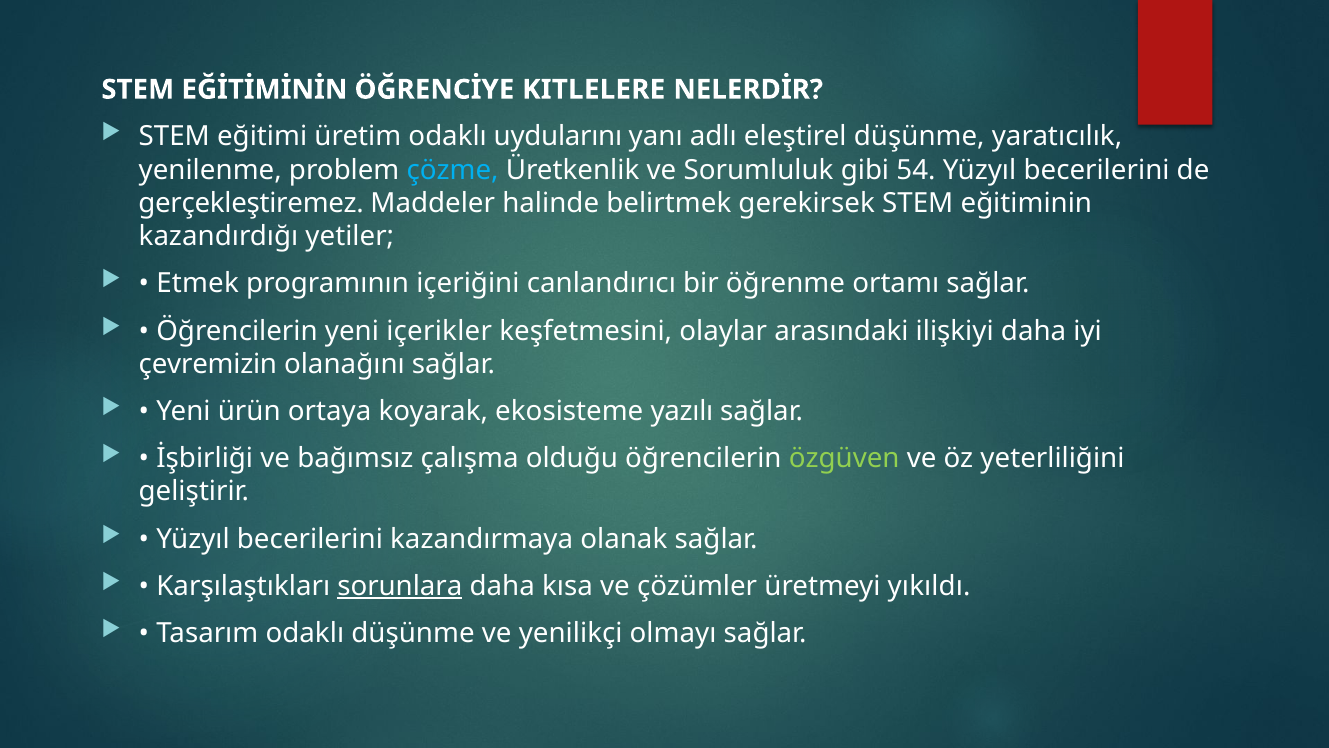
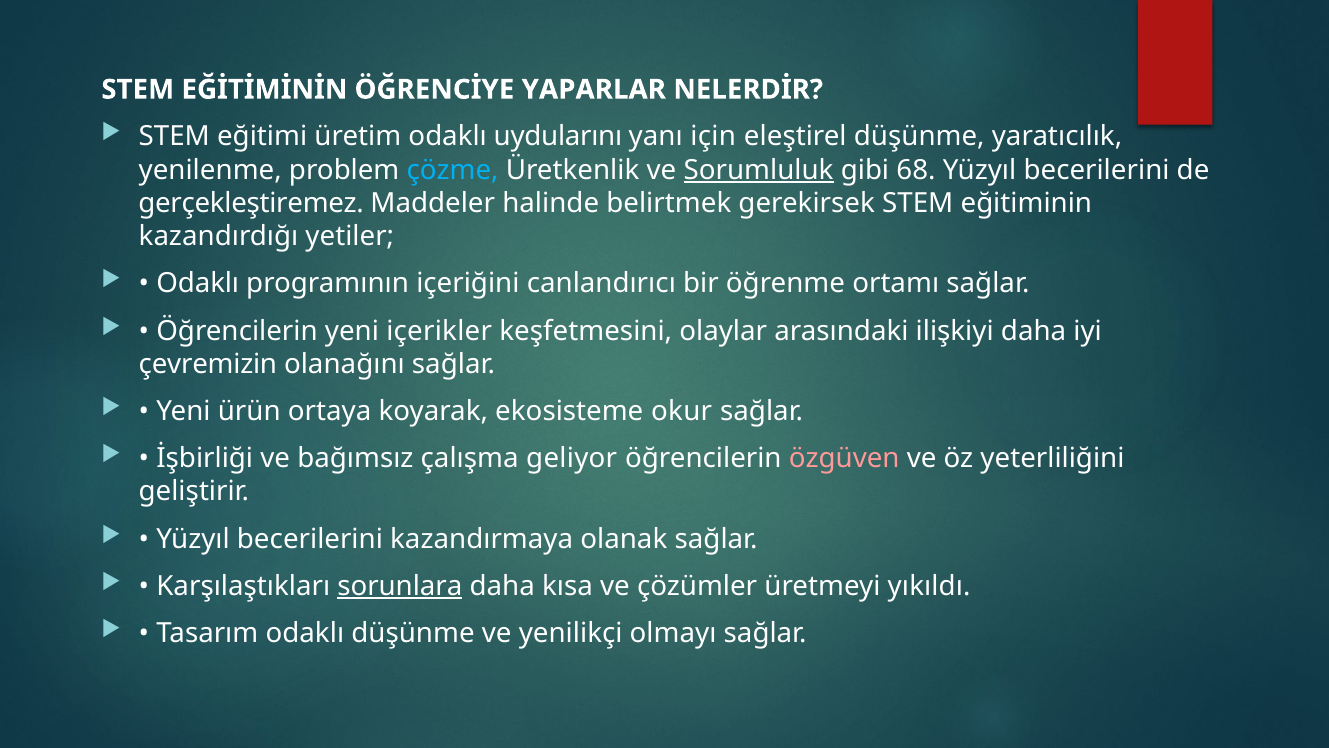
KITLELERE: KITLELERE -> YAPARLAR
adlı: adlı -> için
Sorumluluk underline: none -> present
54: 54 -> 68
Etmek at (198, 284): Etmek -> Odaklı
yazılı: yazılı -> okur
olduğu: olduğu -> geliyor
özgüven colour: light green -> pink
